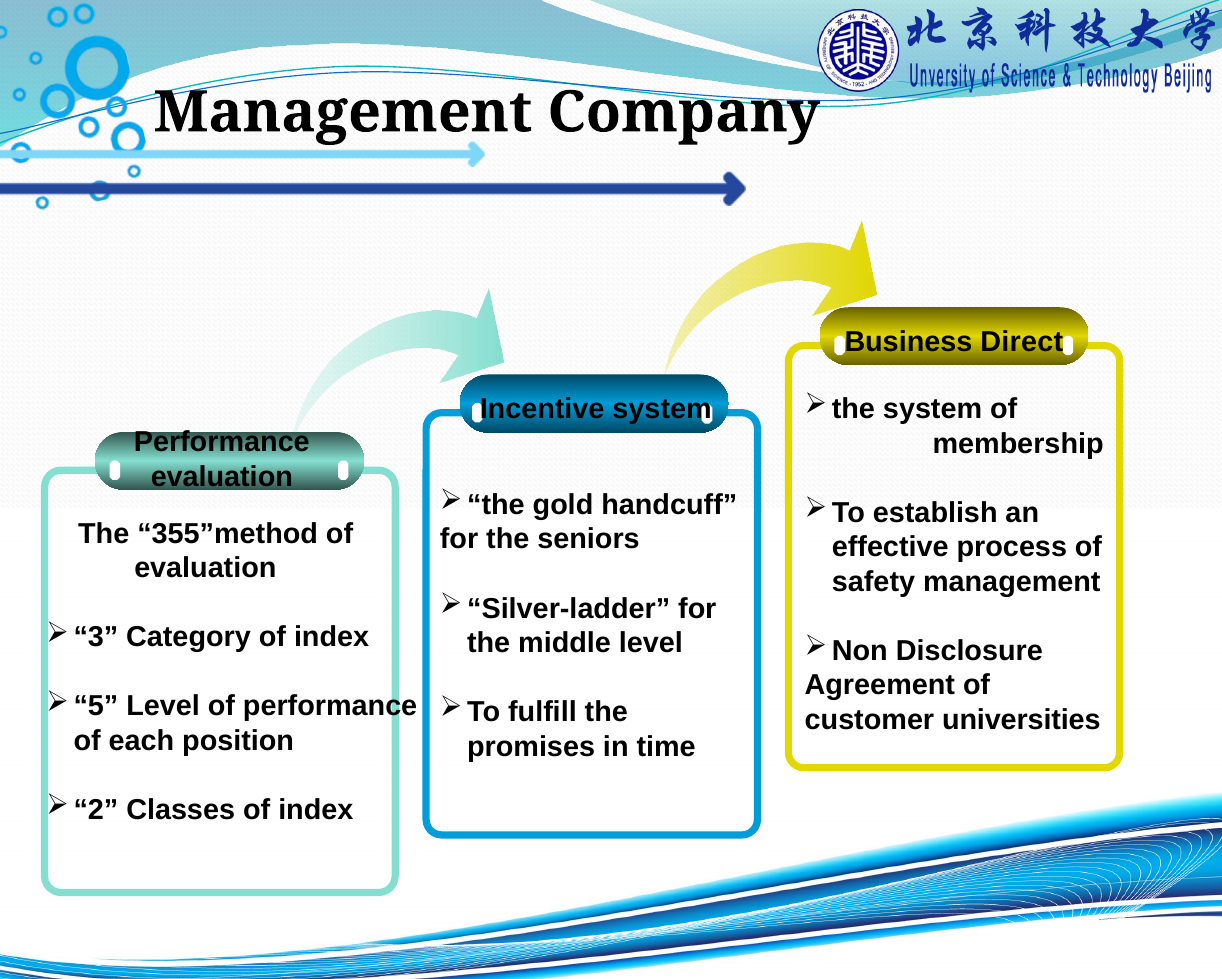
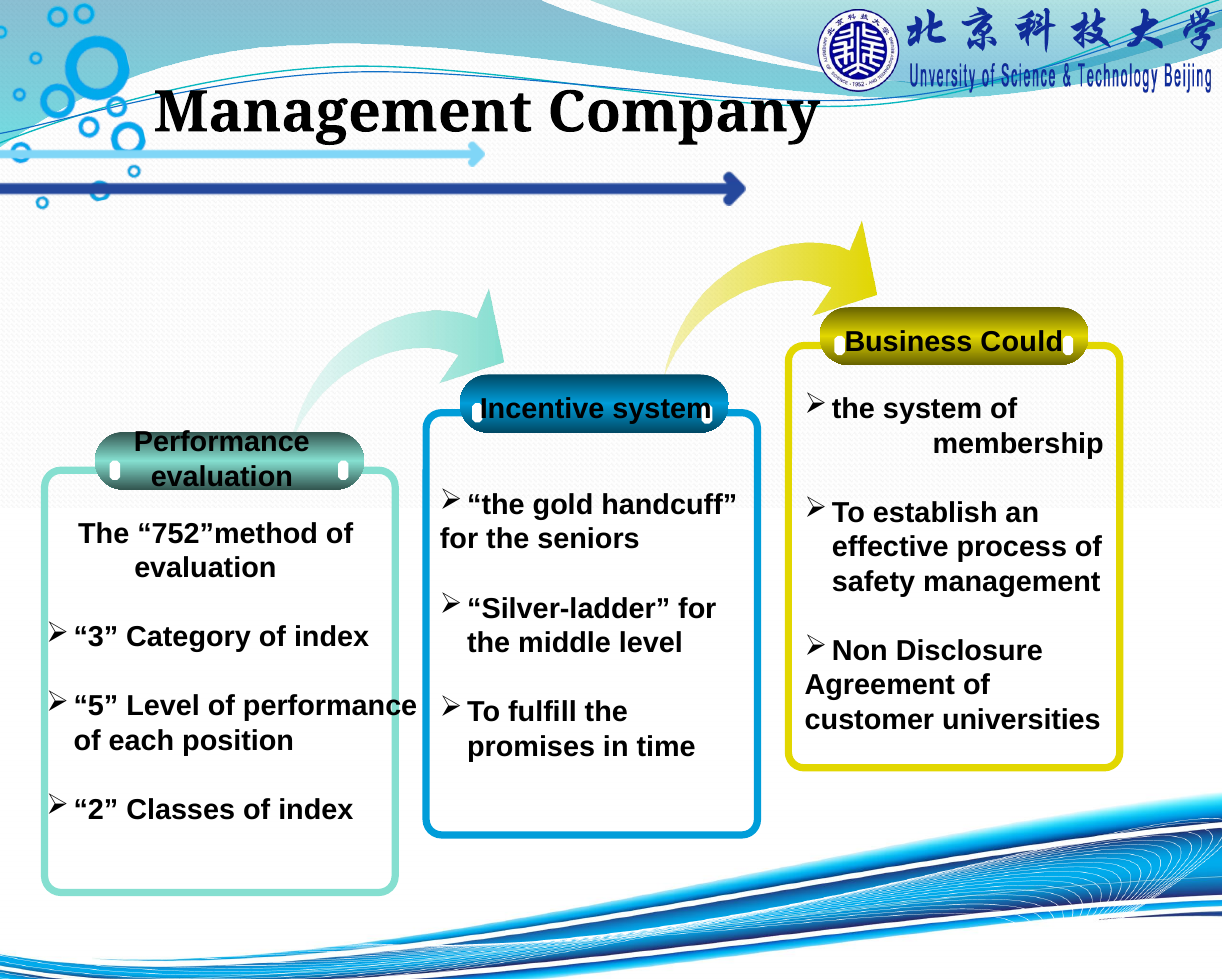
Direct: Direct -> Could
355”method: 355”method -> 752”method
